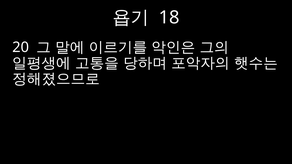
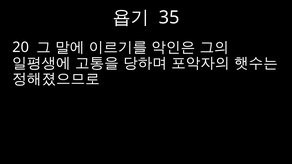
18: 18 -> 35
